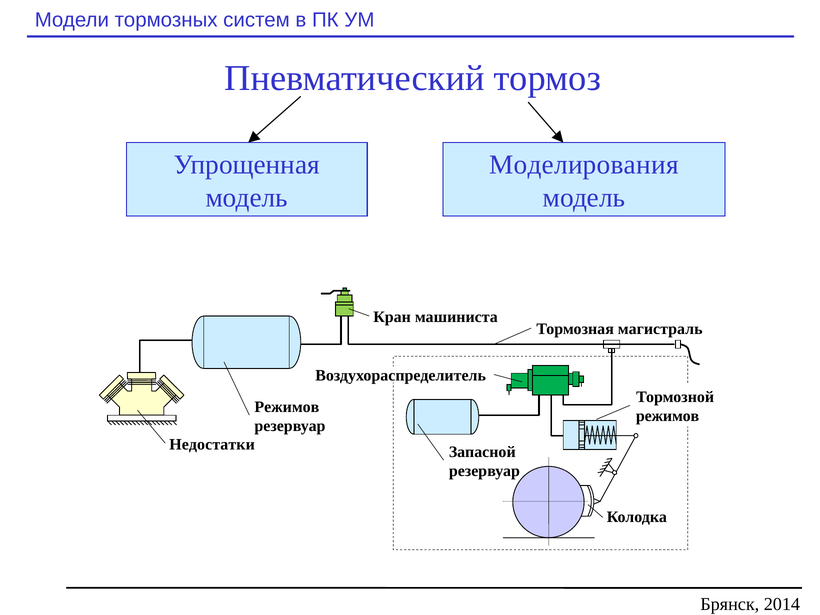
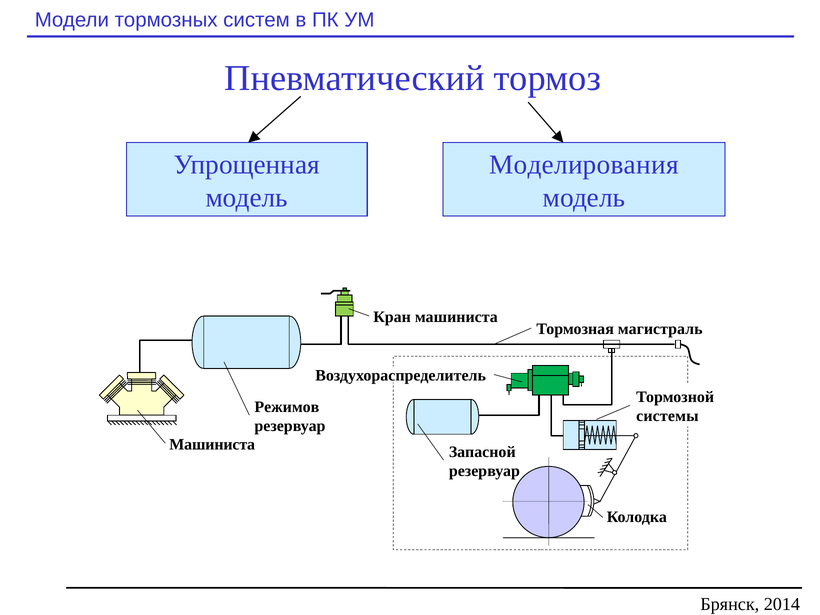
режимов at (668, 416): режимов -> системы
Недостатки at (212, 444): Недостатки -> Машиниста
